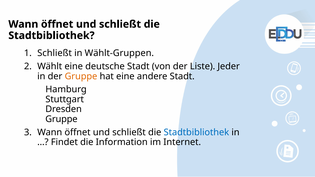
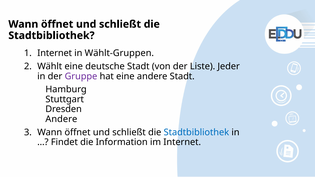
Schließt at (55, 53): Schließt -> Internet
Gruppe at (81, 76) colour: orange -> purple
Gruppe at (61, 119): Gruppe -> Andere
